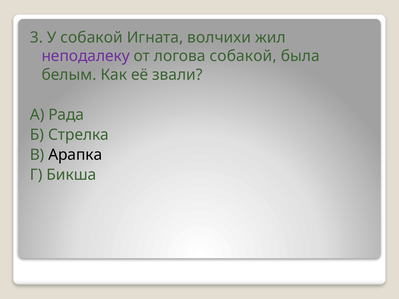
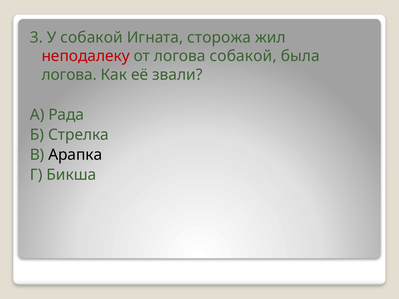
волчихи: волчихи -> сторожа
неподалеку colour: purple -> red
белым at (69, 75): белым -> логова
